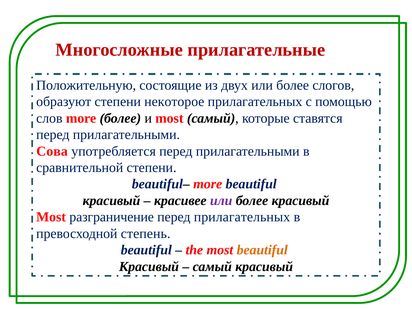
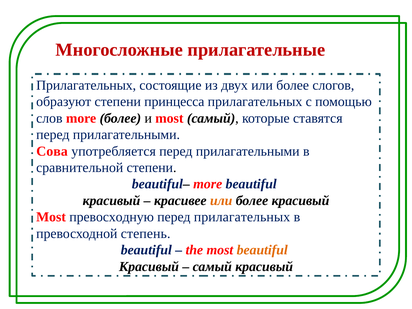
Положительную at (86, 85): Положительную -> Прилагательных
некоторое: некоторое -> принцесса
или at (221, 201) colour: purple -> orange
разграничение: разграничение -> превосходную
